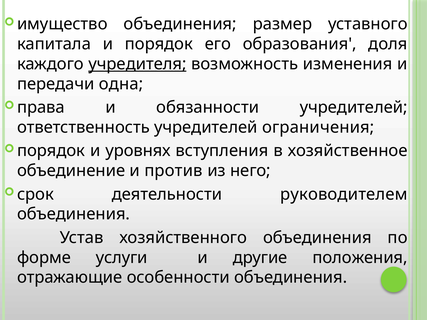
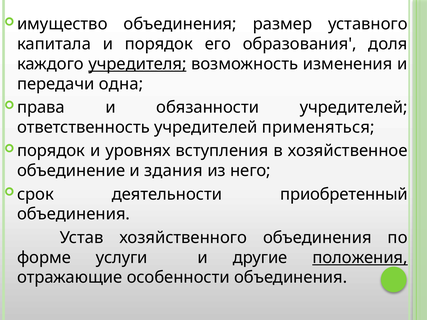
ограничения: ограничения -> применяться
против: против -> здания
руководителем: руководителем -> приобретенный
положения underline: none -> present
